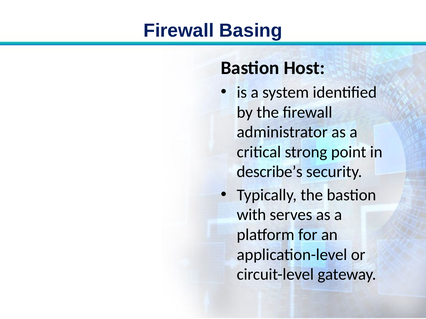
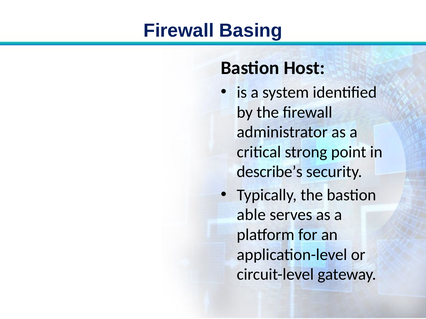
with: with -> able
